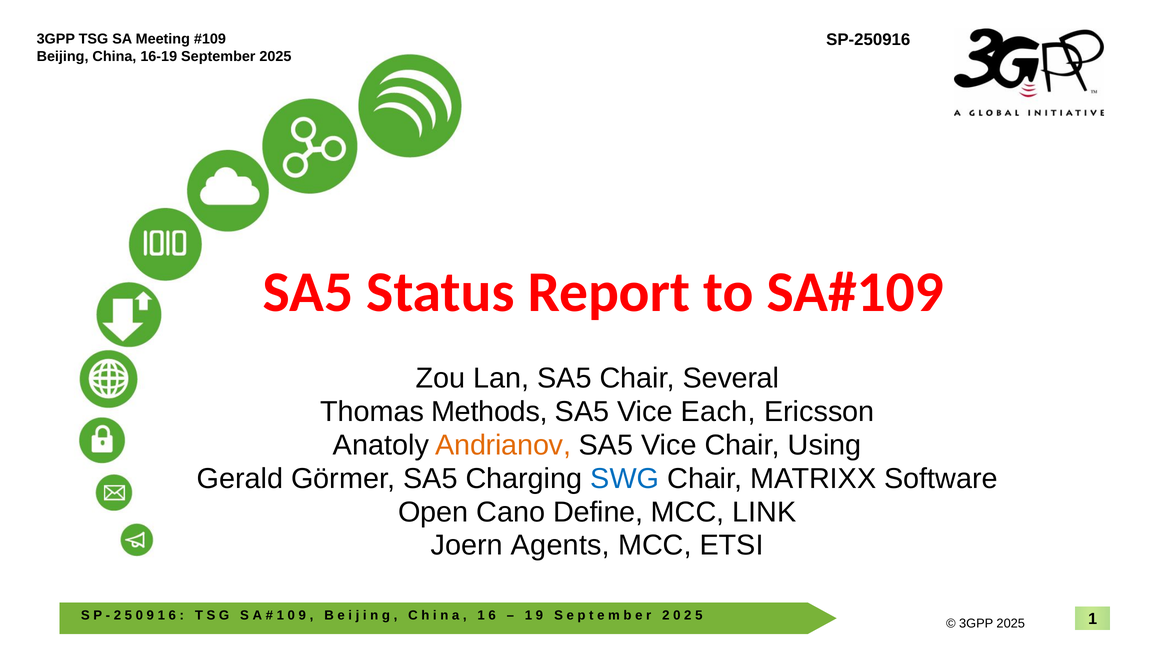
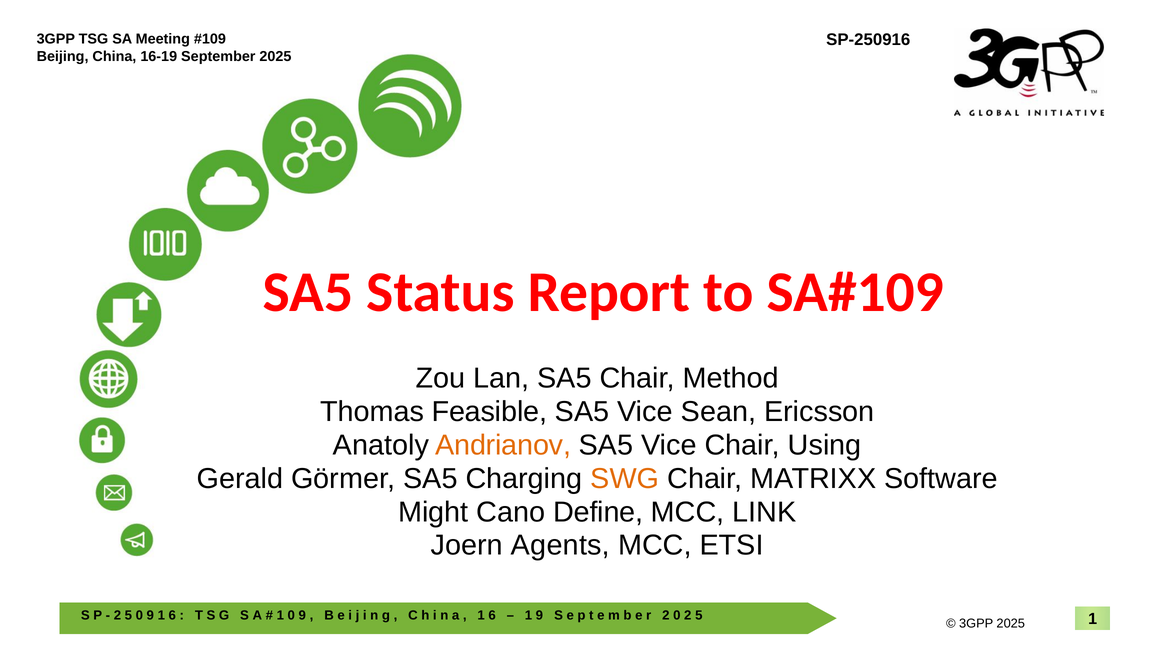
Several: Several -> Method
Methods: Methods -> Feasible
Each: Each -> Sean
SWG colour: blue -> orange
Open: Open -> Might
